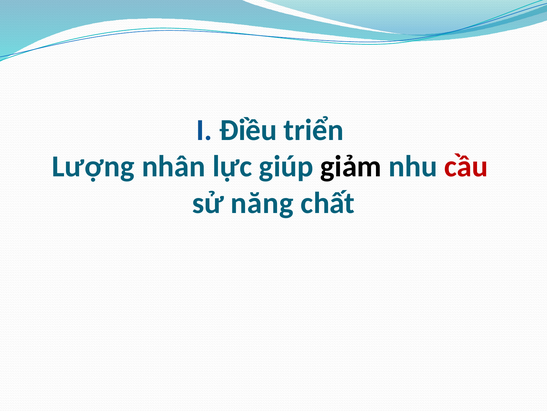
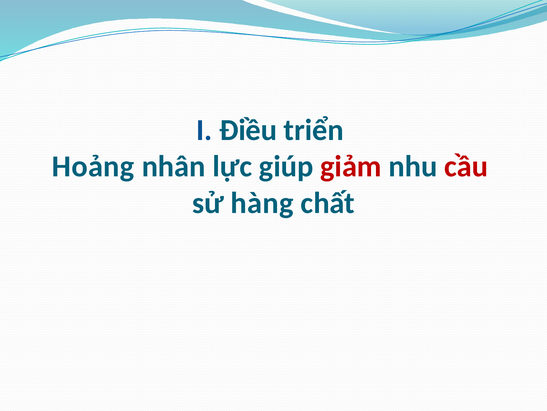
Lượng: Lượng -> Hoảng
giảm colour: black -> red
năng: năng -> hàng
